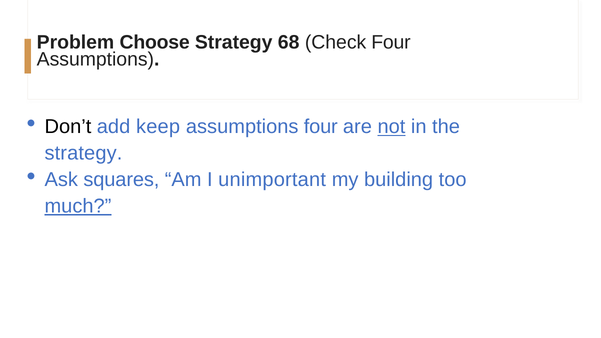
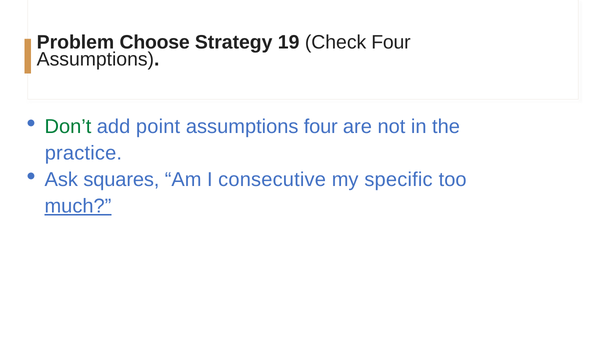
68: 68 -> 19
Don’t colour: black -> green
keep: keep -> point
not underline: present -> none
strategy at (83, 153): strategy -> practice
unimportant: unimportant -> consecutive
building: building -> specific
